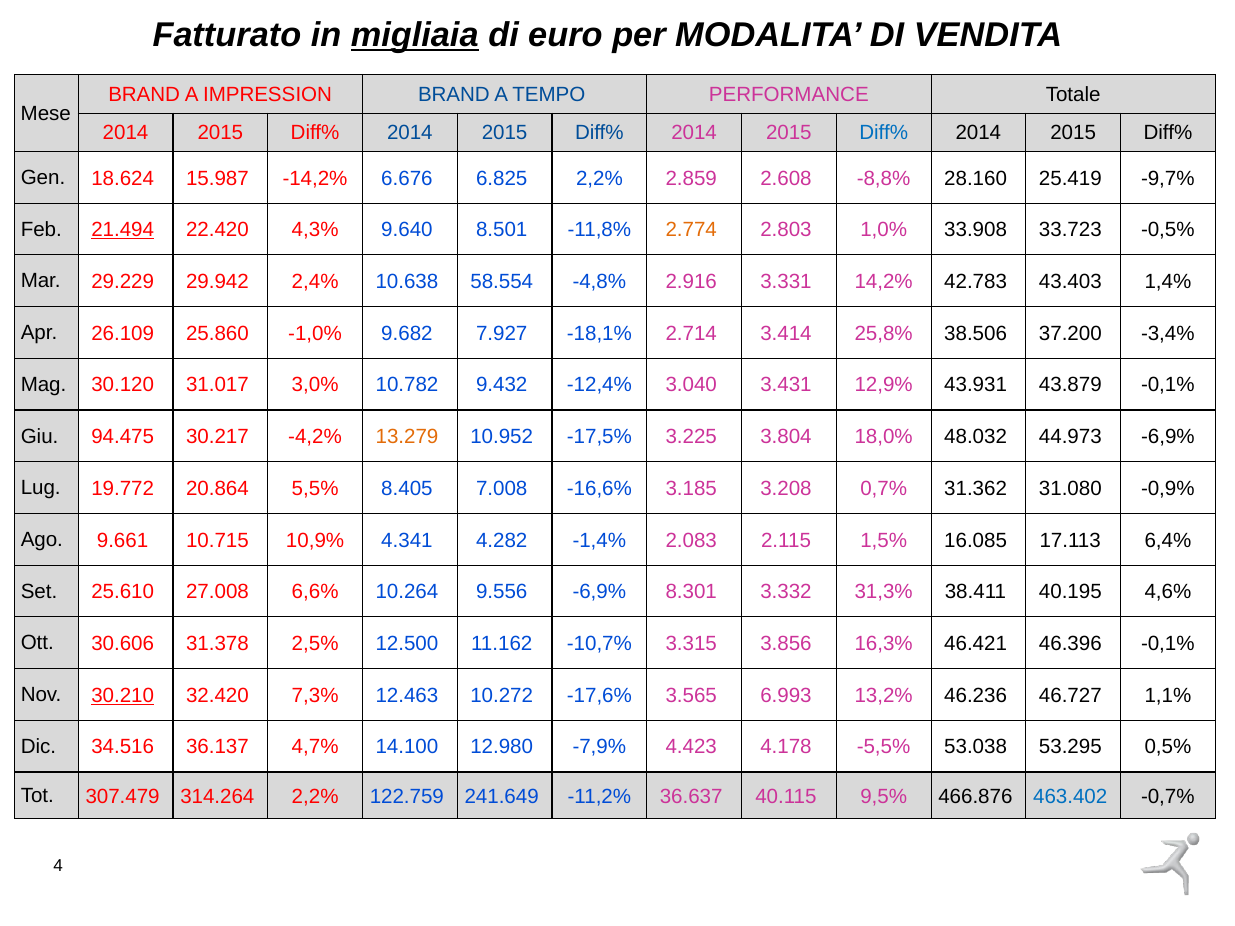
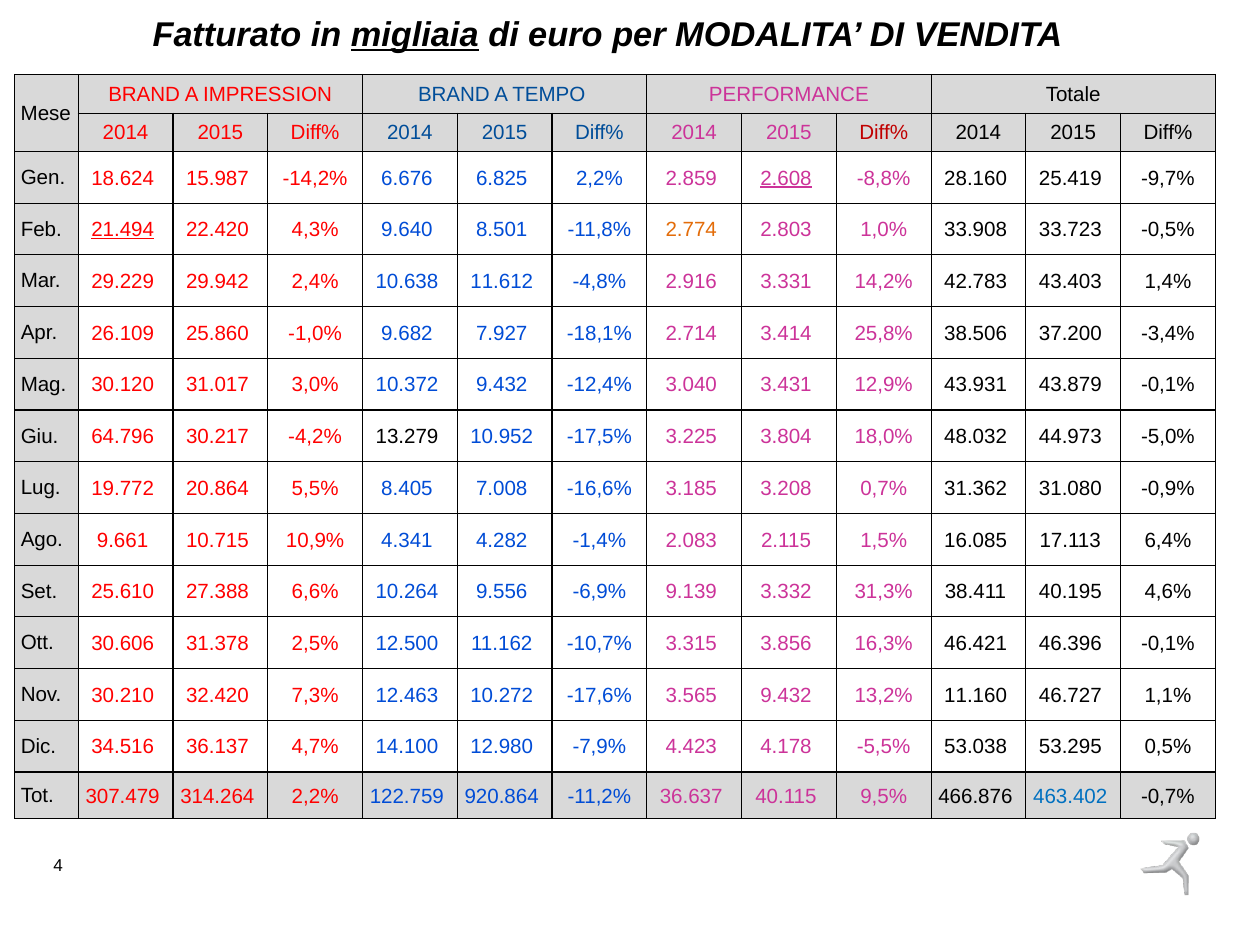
Diff% at (884, 133) colour: blue -> red
2.608 underline: none -> present
58.554: 58.554 -> 11.612
10.782: 10.782 -> 10.372
94.475: 94.475 -> 64.796
13.279 colour: orange -> black
44.973 -6,9%: -6,9% -> -5,0%
27.008: 27.008 -> 27.388
8.301: 8.301 -> 9.139
30.210 underline: present -> none
3.565 6.993: 6.993 -> 9.432
46.236: 46.236 -> 11.160
241.649: 241.649 -> 920.864
